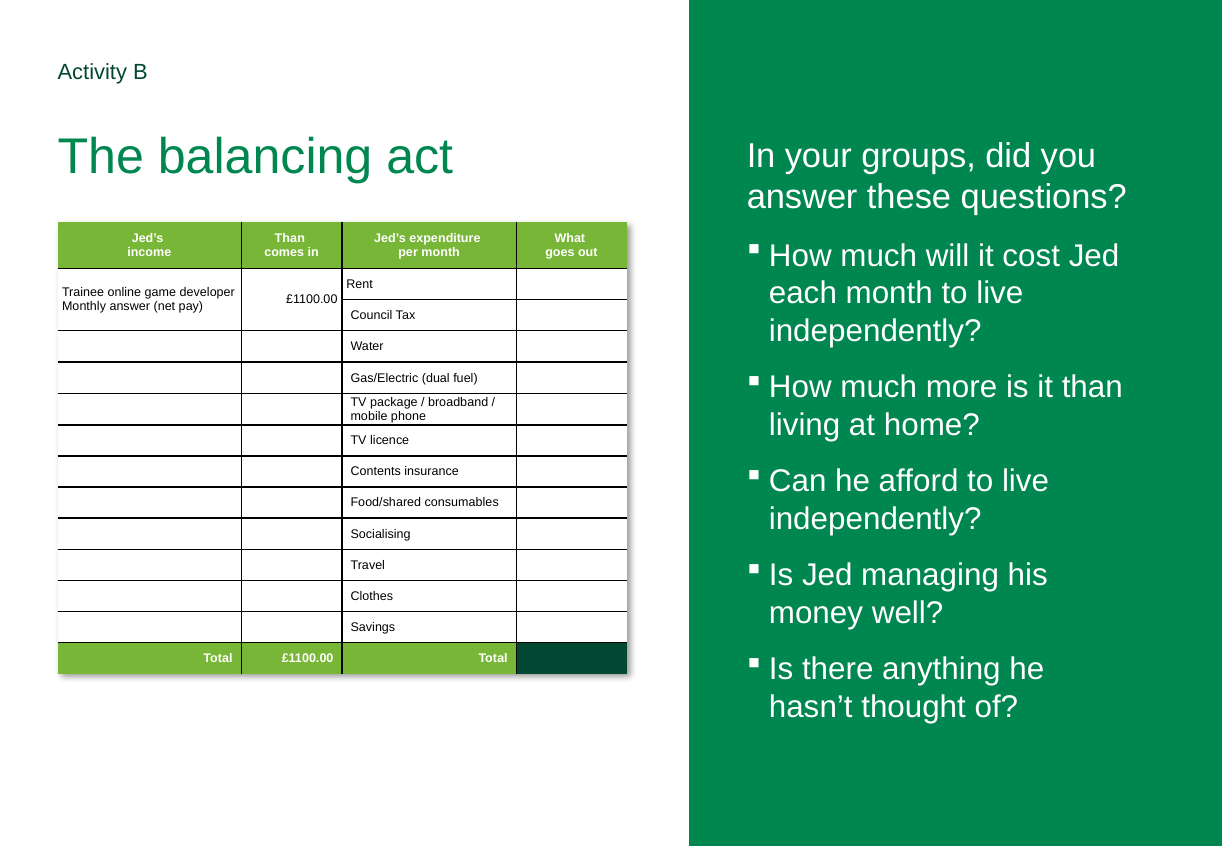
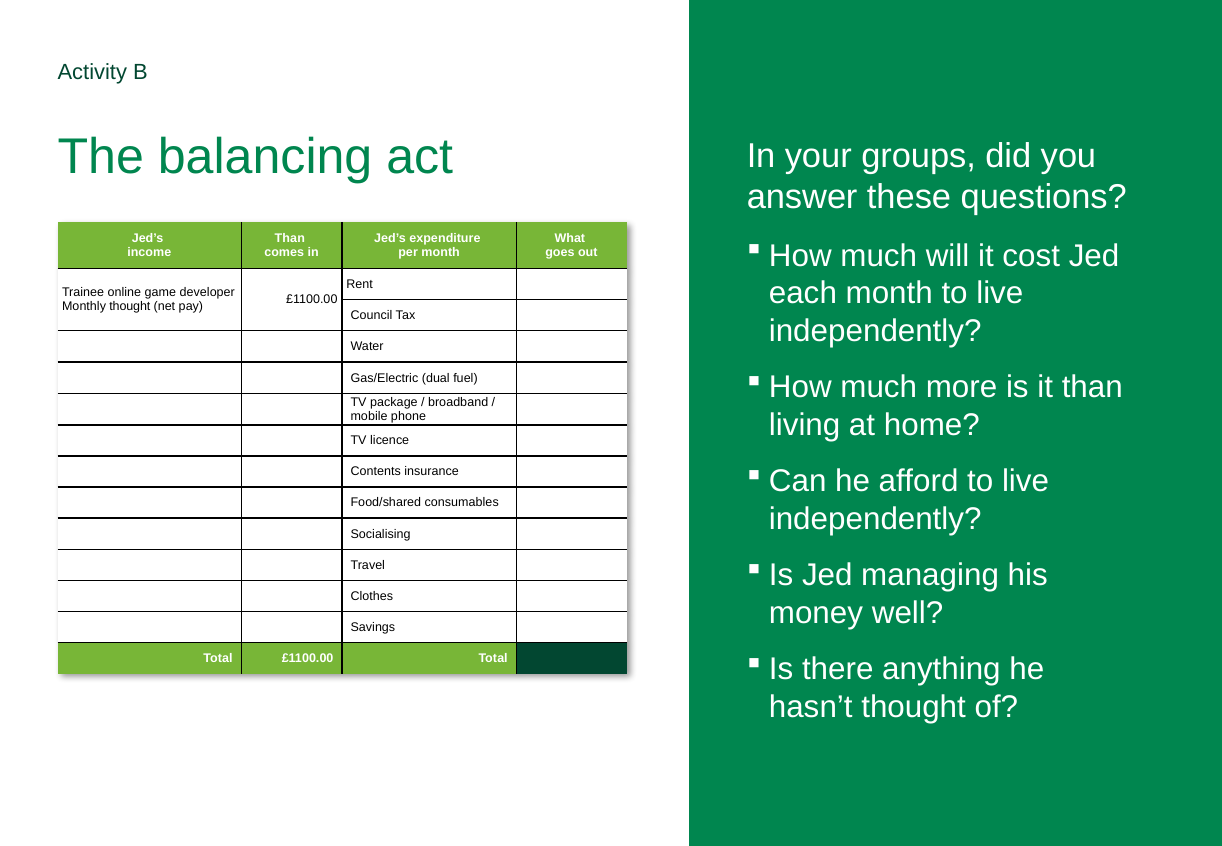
Monthly answer: answer -> thought
